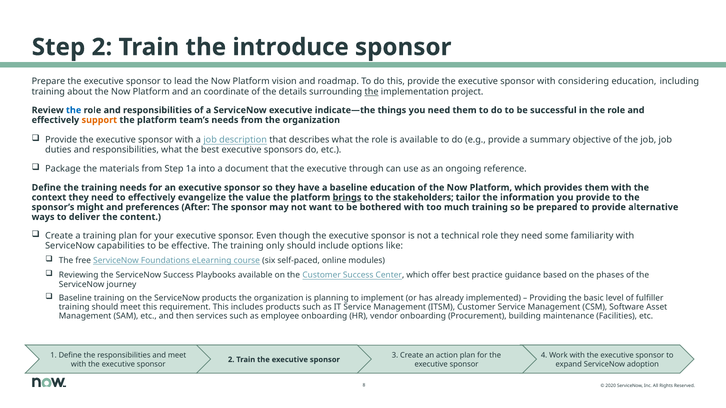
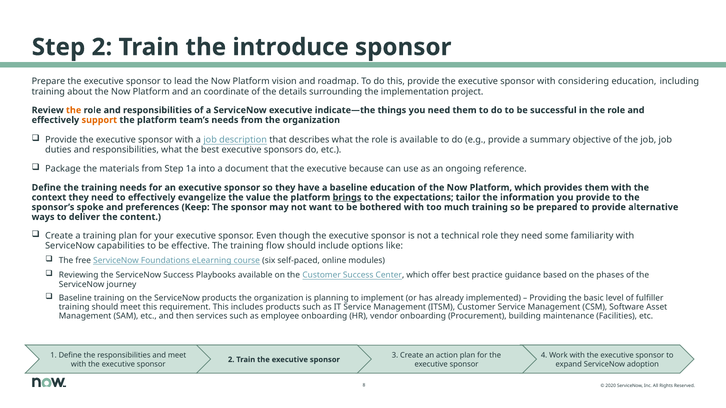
the at (372, 92) underline: present -> none
the at (74, 110) colour: blue -> orange
through: through -> because
stakeholders: stakeholders -> expectations
might: might -> spoke
After: After -> Keep
only: only -> flow
